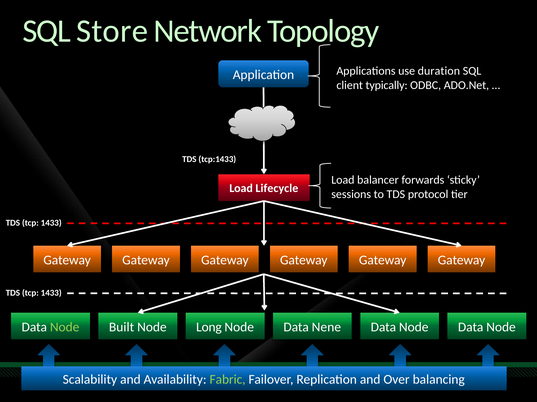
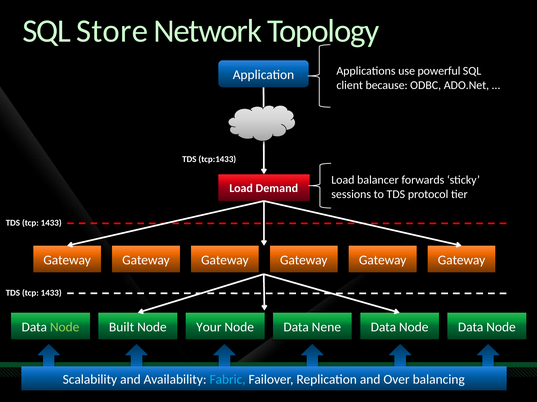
duration: duration -> powerful
typically: typically -> because
Lifecycle: Lifecycle -> Demand
Long: Long -> Your
Fabric colour: light green -> light blue
